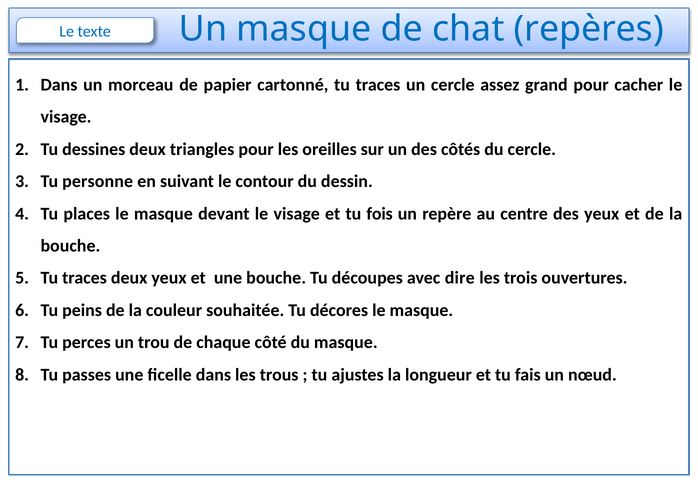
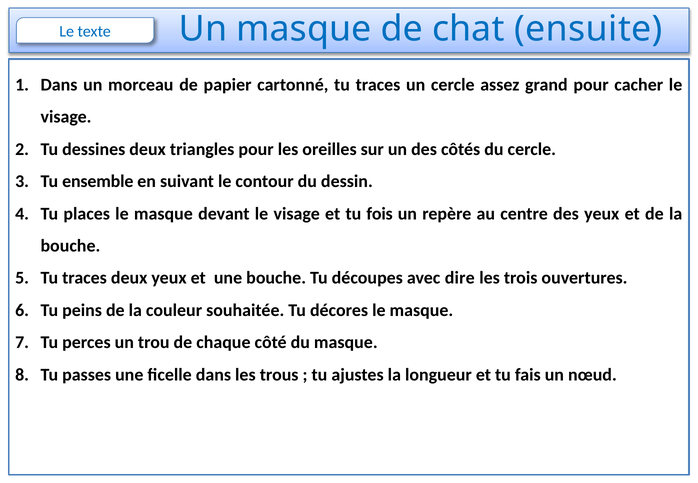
repères: repères -> ensuite
personne: personne -> ensemble
